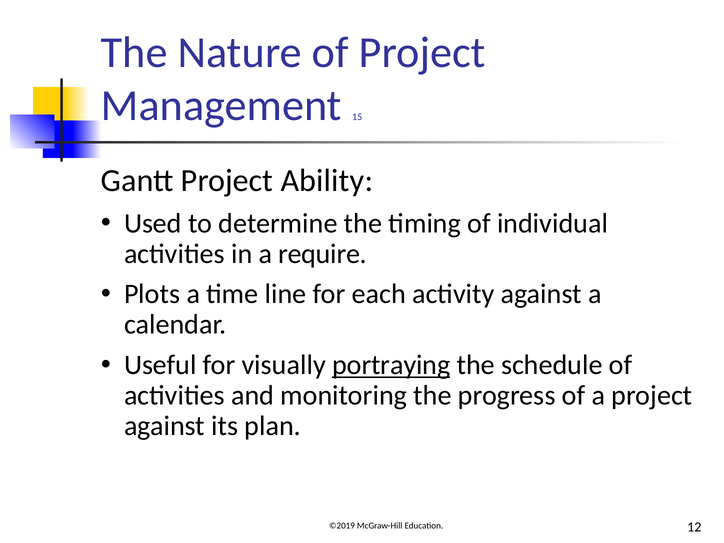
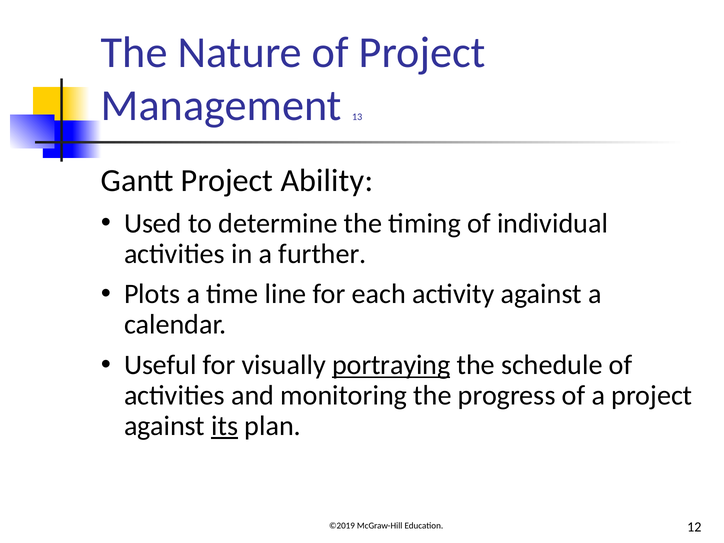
15: 15 -> 13
require: require -> further
its underline: none -> present
